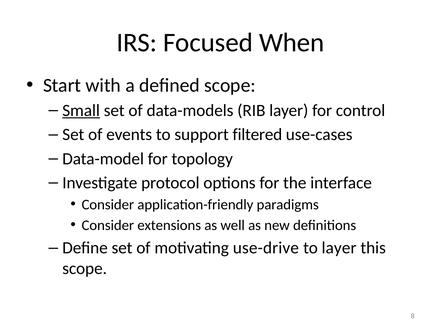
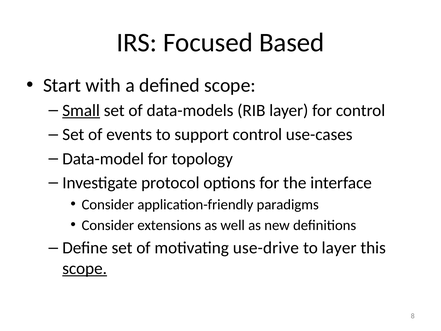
When: When -> Based
support filtered: filtered -> control
scope at (85, 268) underline: none -> present
